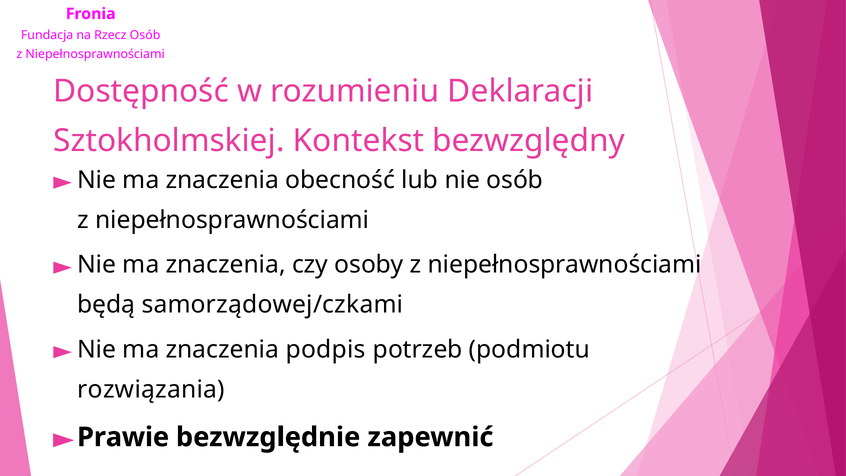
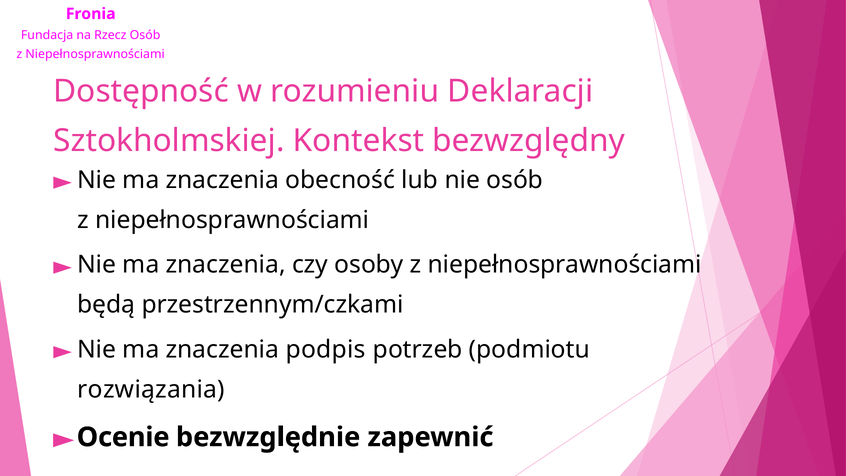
samorządowej/czkami: samorządowej/czkami -> przestrzennym/czkami
Prawie: Prawie -> Ocenie
